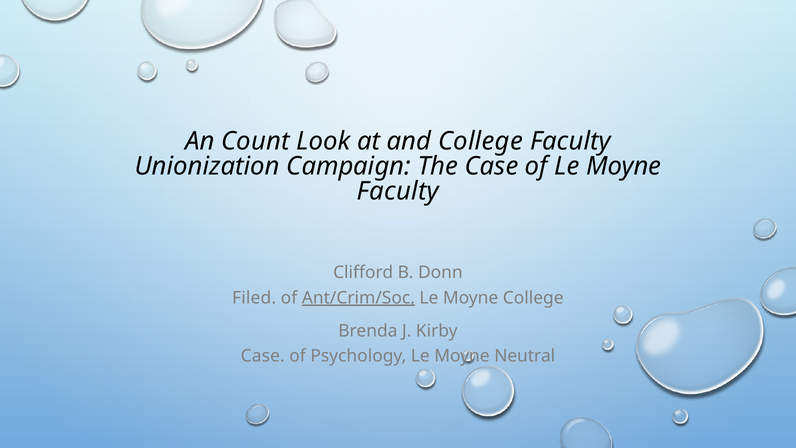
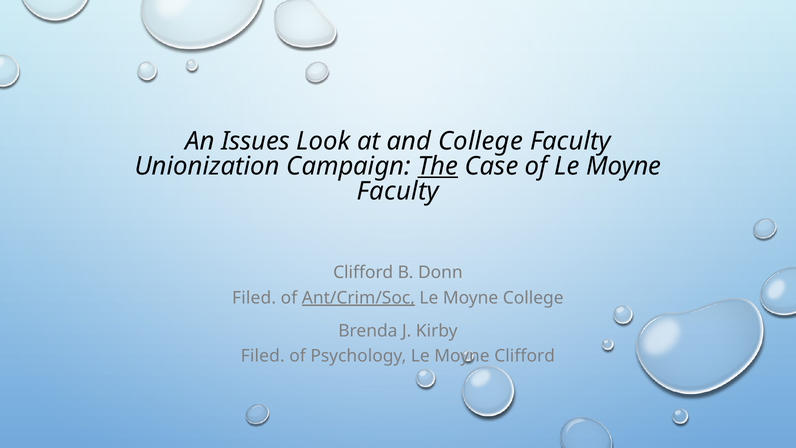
Count: Count -> Issues
The underline: none -> present
Case at (263, 356): Case -> Filed
Moyne Neutral: Neutral -> Clifford
